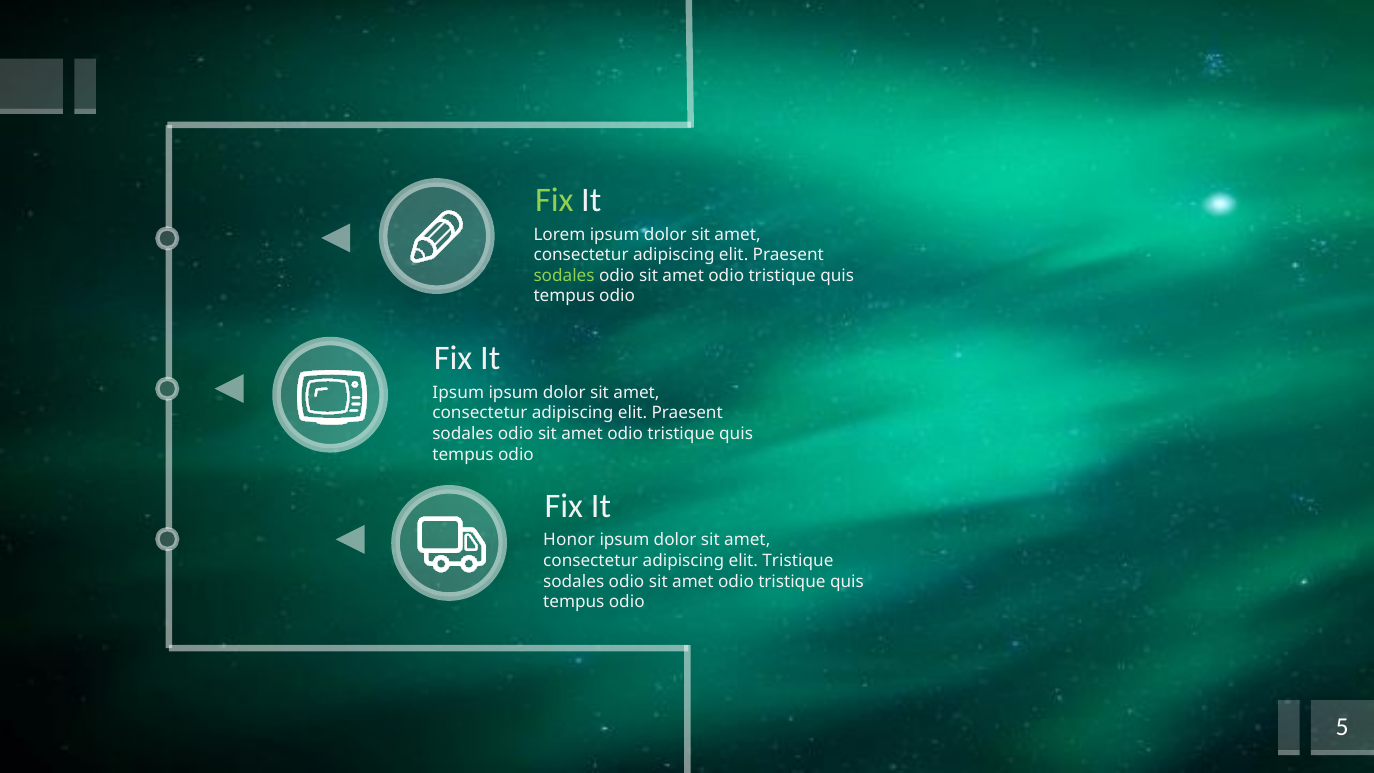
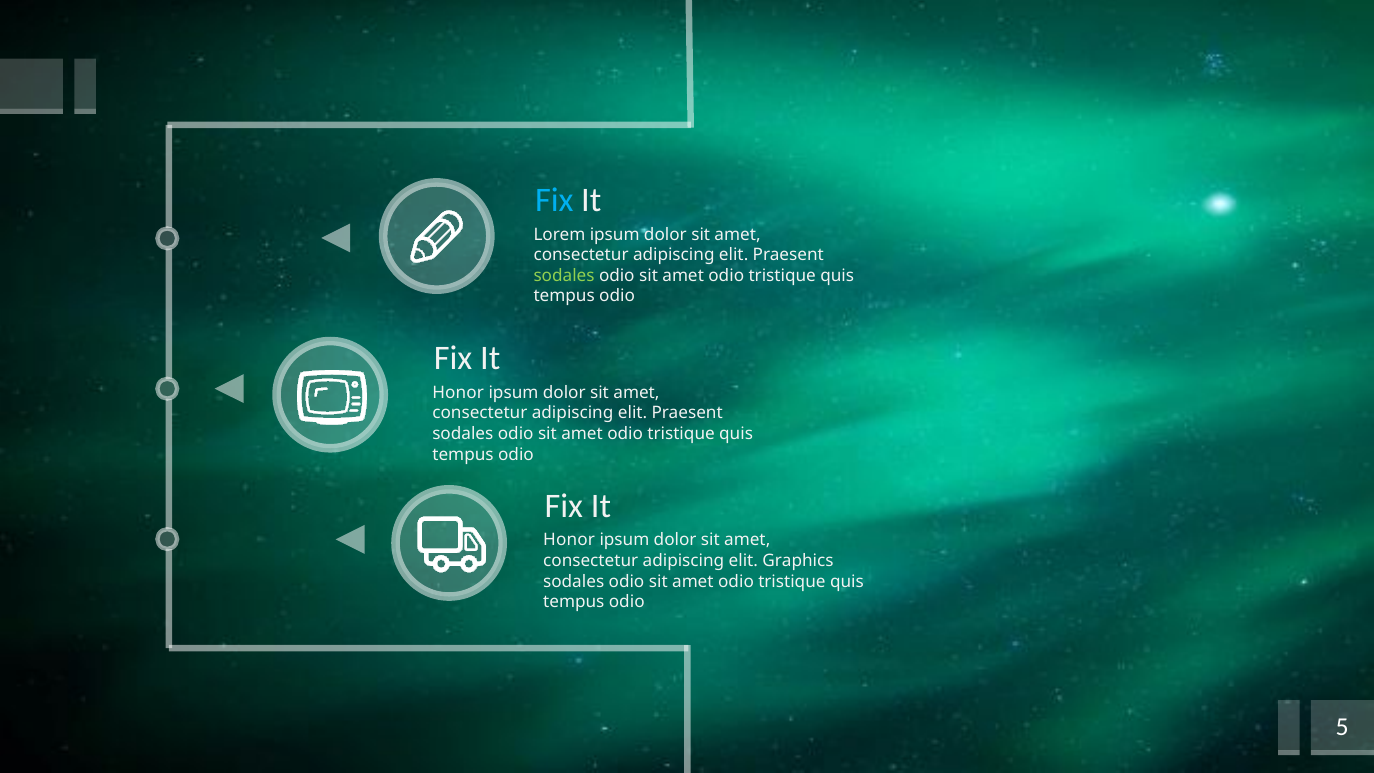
Fix at (554, 200) colour: light green -> light blue
Ipsum at (458, 393): Ipsum -> Honor
elit Tristique: Tristique -> Graphics
